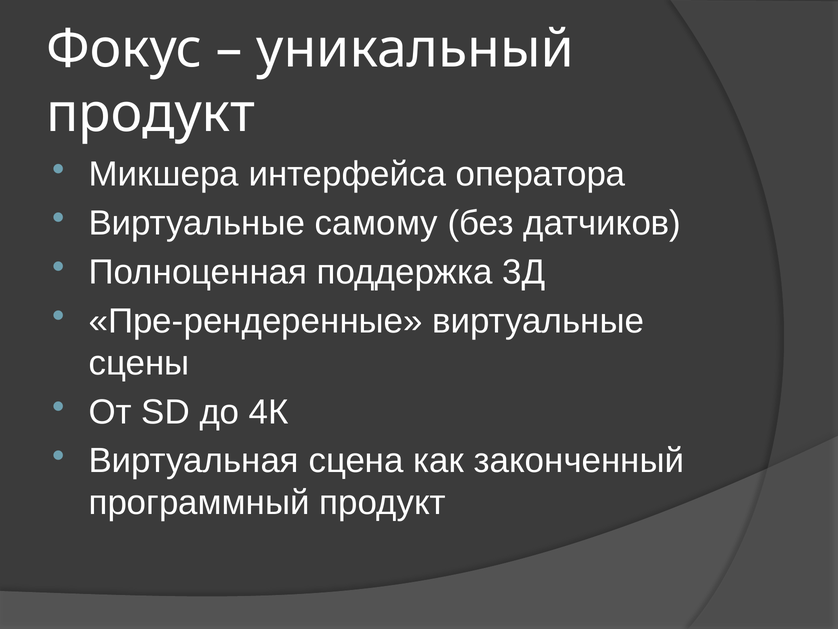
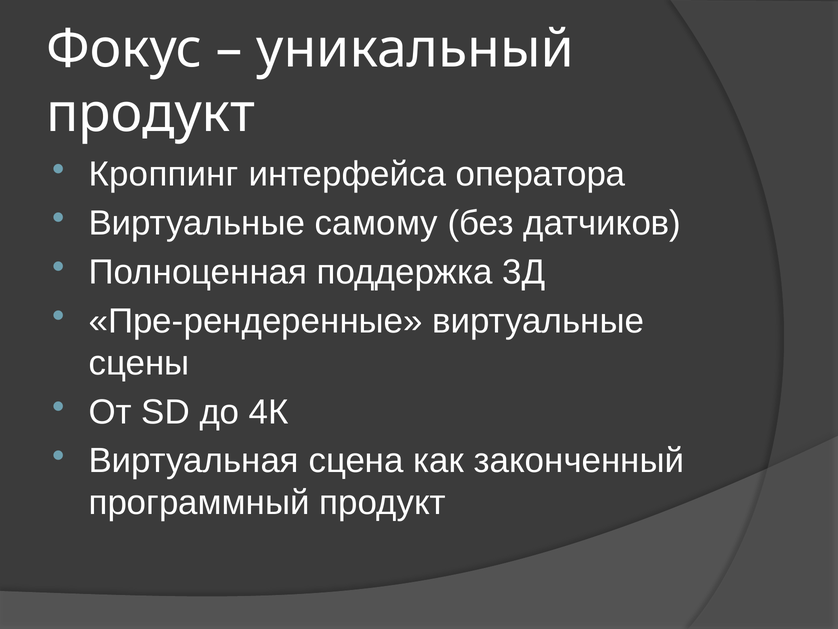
Микшера: Микшера -> Кроппинг
